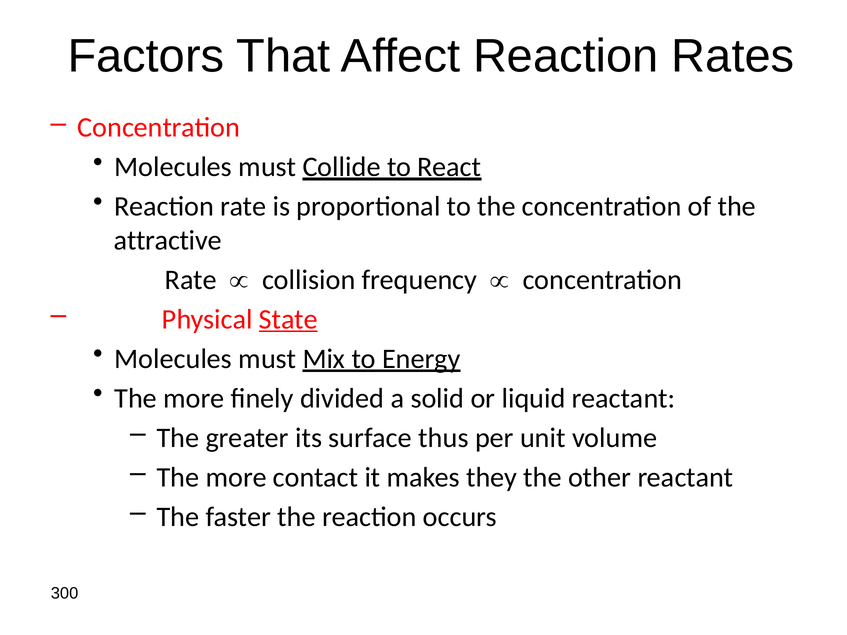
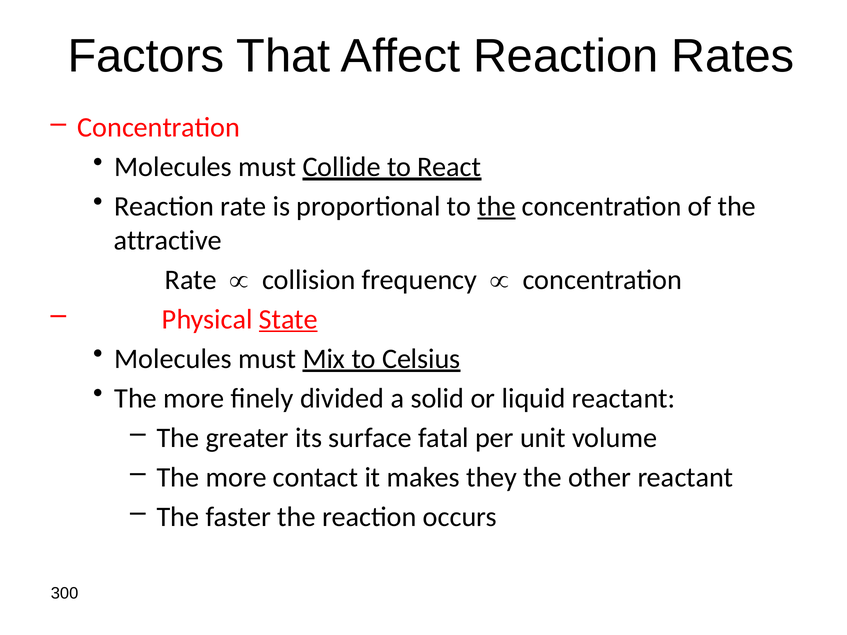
the at (496, 206) underline: none -> present
Energy: Energy -> Celsius
thus: thus -> fatal
